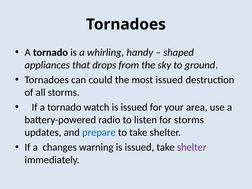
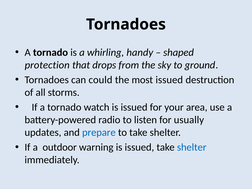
appliances: appliances -> protection
for storms: storms -> usually
changes: changes -> outdoor
shelter at (192, 147) colour: purple -> blue
